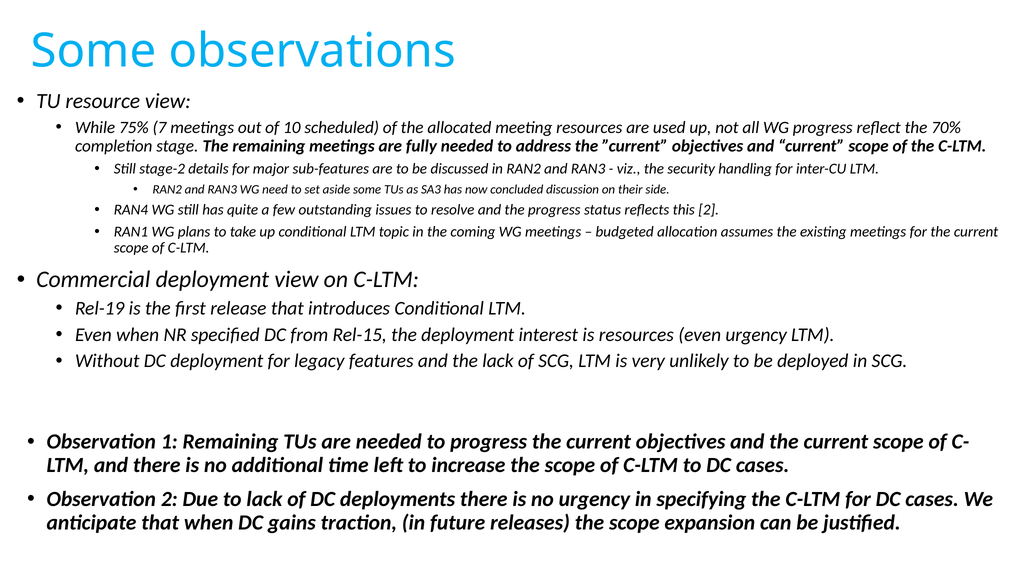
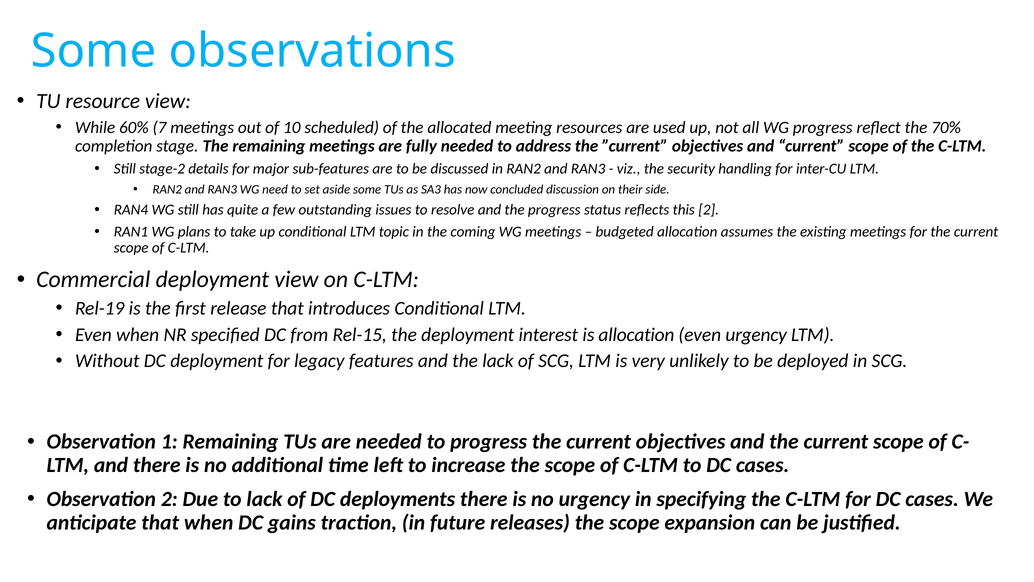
75%: 75% -> 60%
is resources: resources -> allocation
